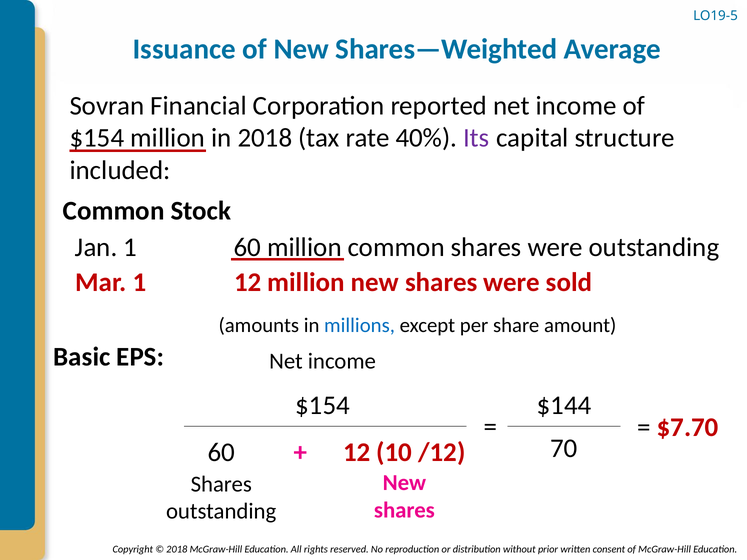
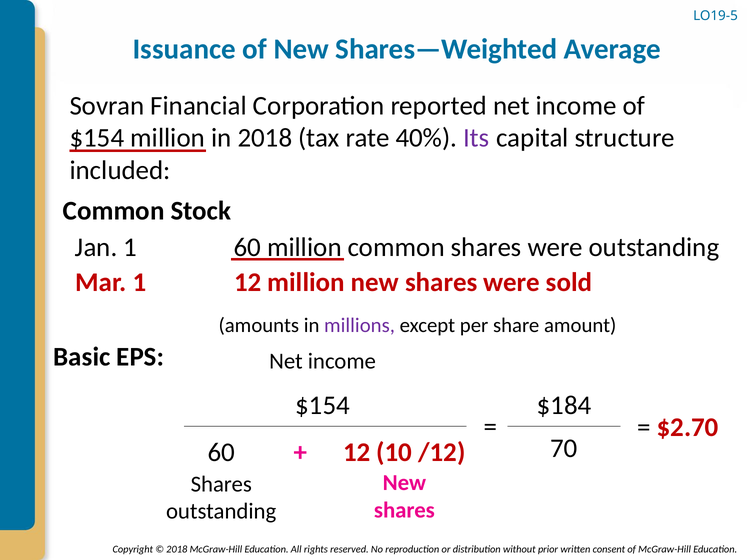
millions colour: blue -> purple
$144: $144 -> $184
$7.70: $7.70 -> $2.70
